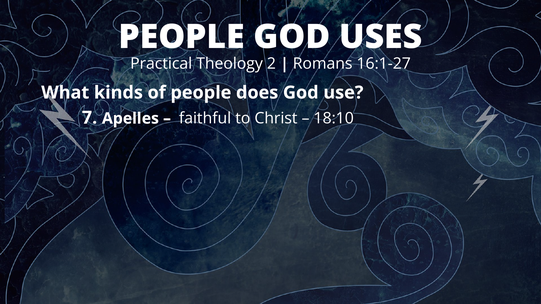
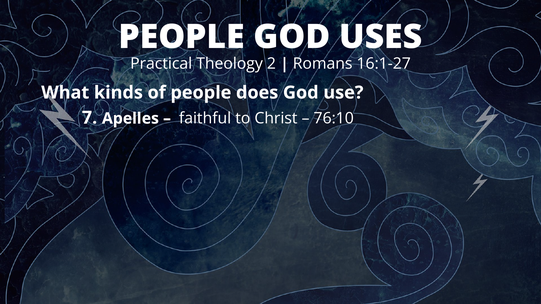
18:10: 18:10 -> 76:10
